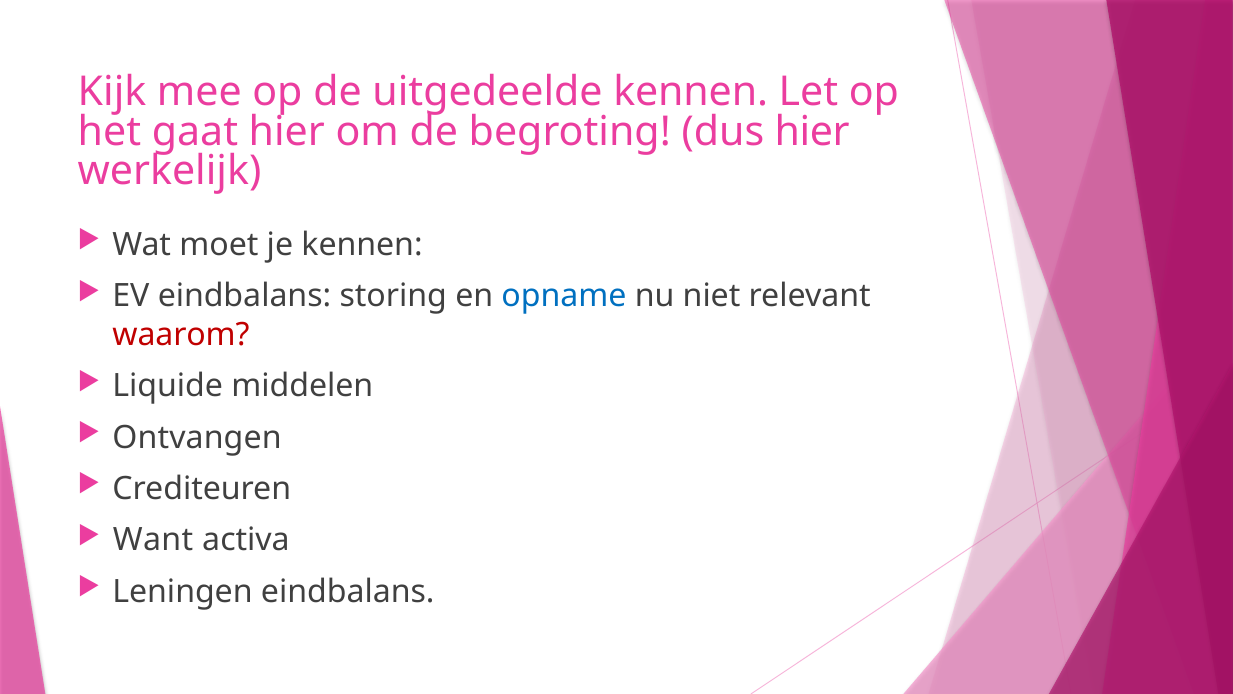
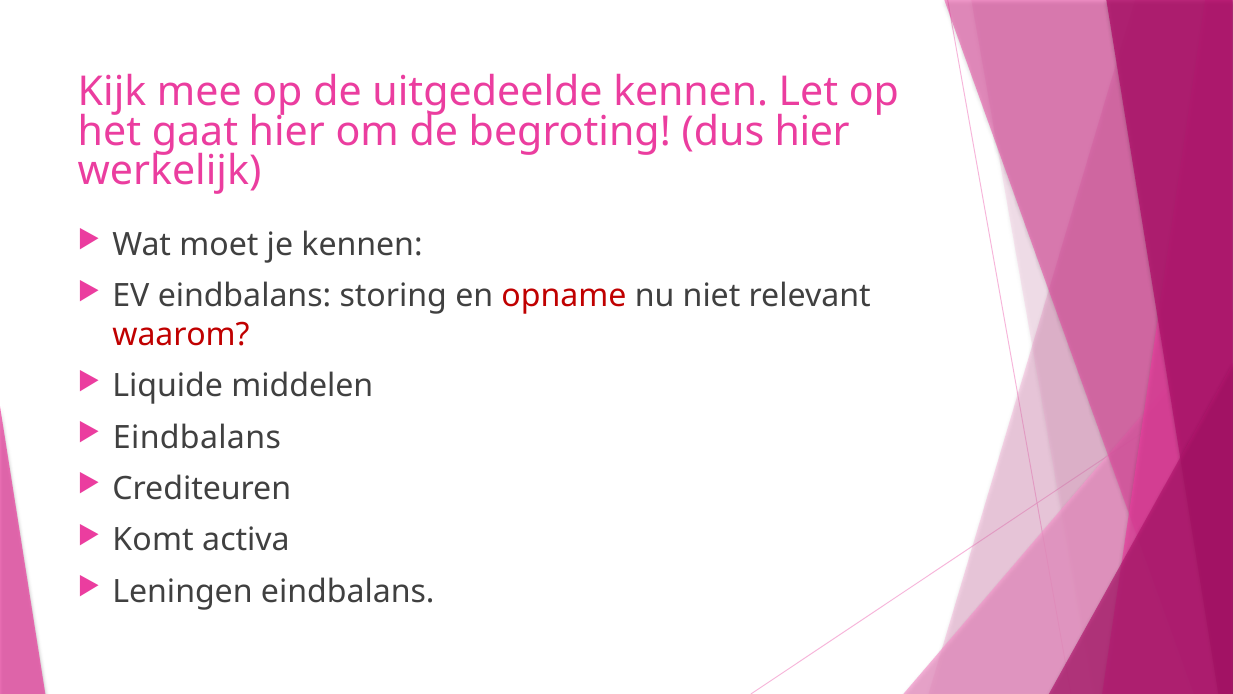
opname colour: blue -> red
Ontvangen at (197, 437): Ontvangen -> Eindbalans
Want: Want -> Komt
